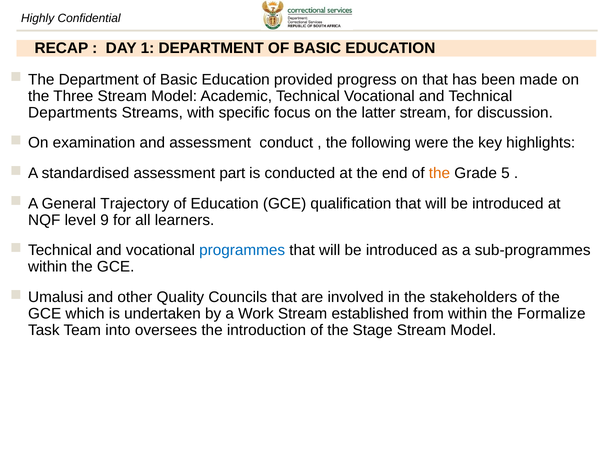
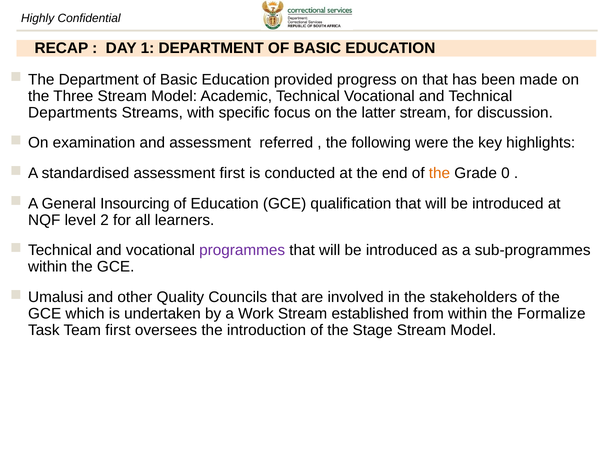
conduct: conduct -> referred
assessment part: part -> first
5: 5 -> 0
Trajectory: Trajectory -> Insourcing
9: 9 -> 2
programmes colour: blue -> purple
Team into: into -> first
